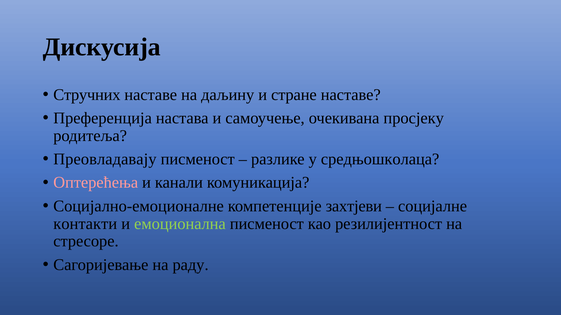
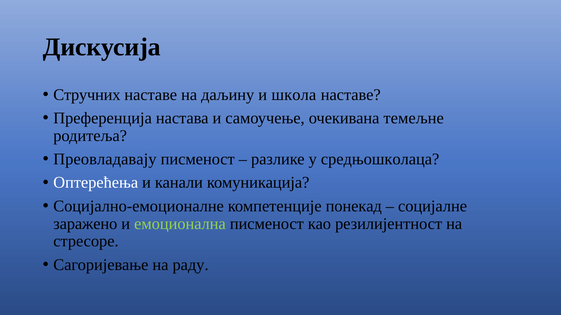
стране: стране -> школа
просјеку: просјеку -> темељне
Оптерећења colour: pink -> white
захтјеви: захтјеви -> понекад
контакти: контакти -> заражено
